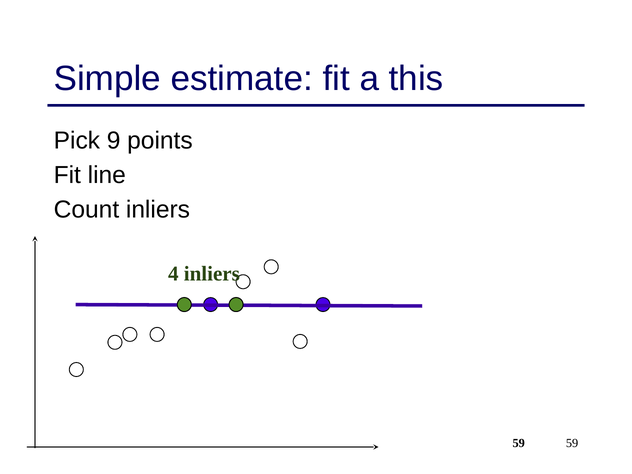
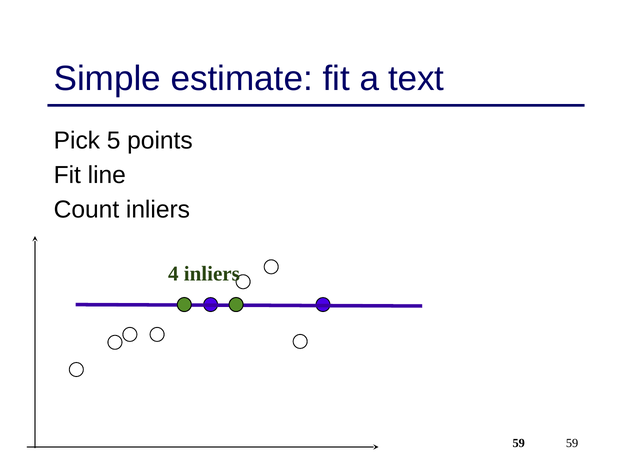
this: this -> text
9: 9 -> 5
